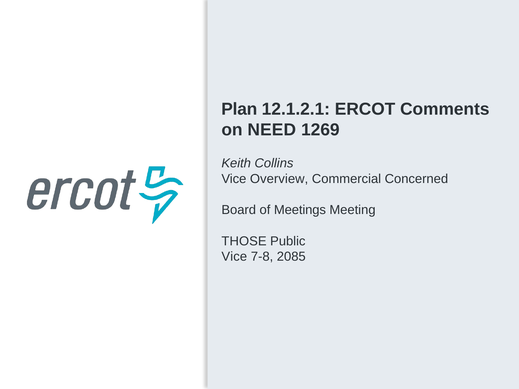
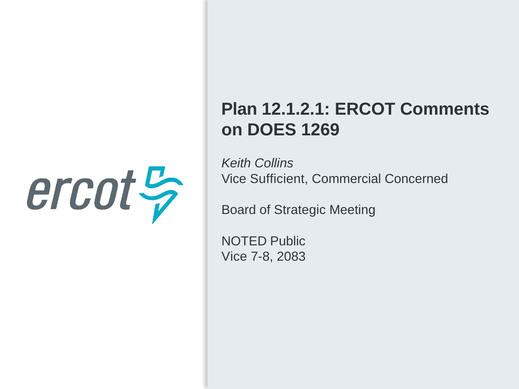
NEED: NEED -> DOES
Overview: Overview -> Sufficient
Meetings: Meetings -> Strategic
THOSE: THOSE -> NOTED
2085: 2085 -> 2083
